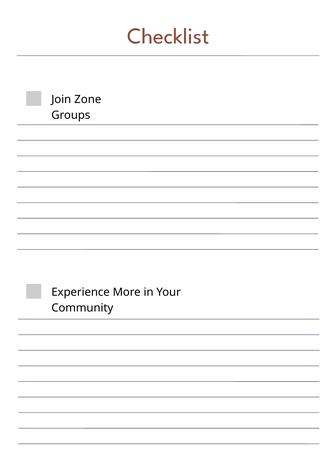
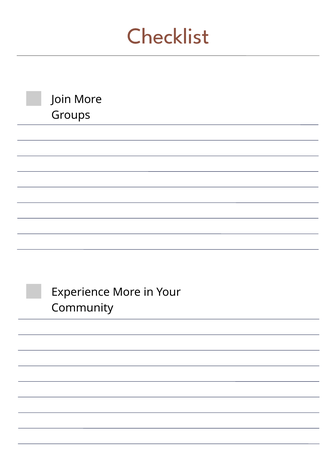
Join Zone: Zone -> More
